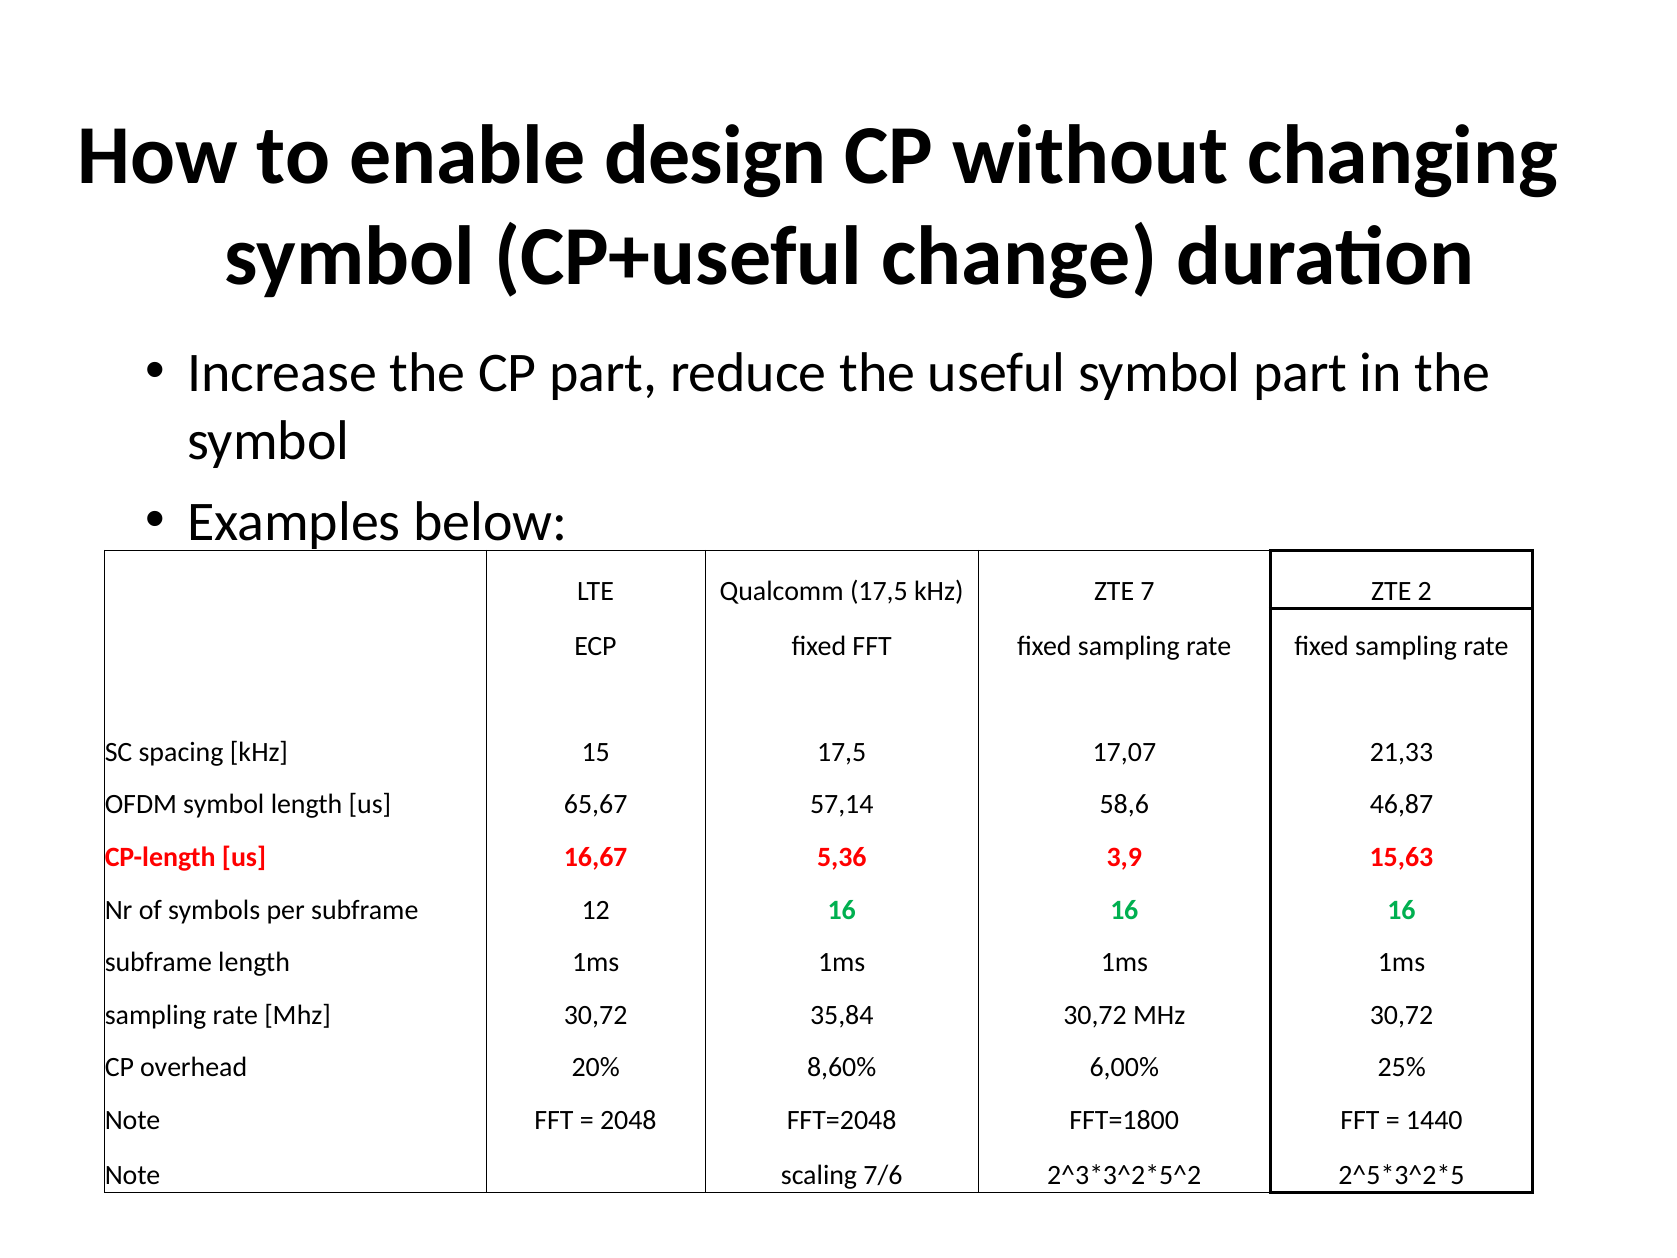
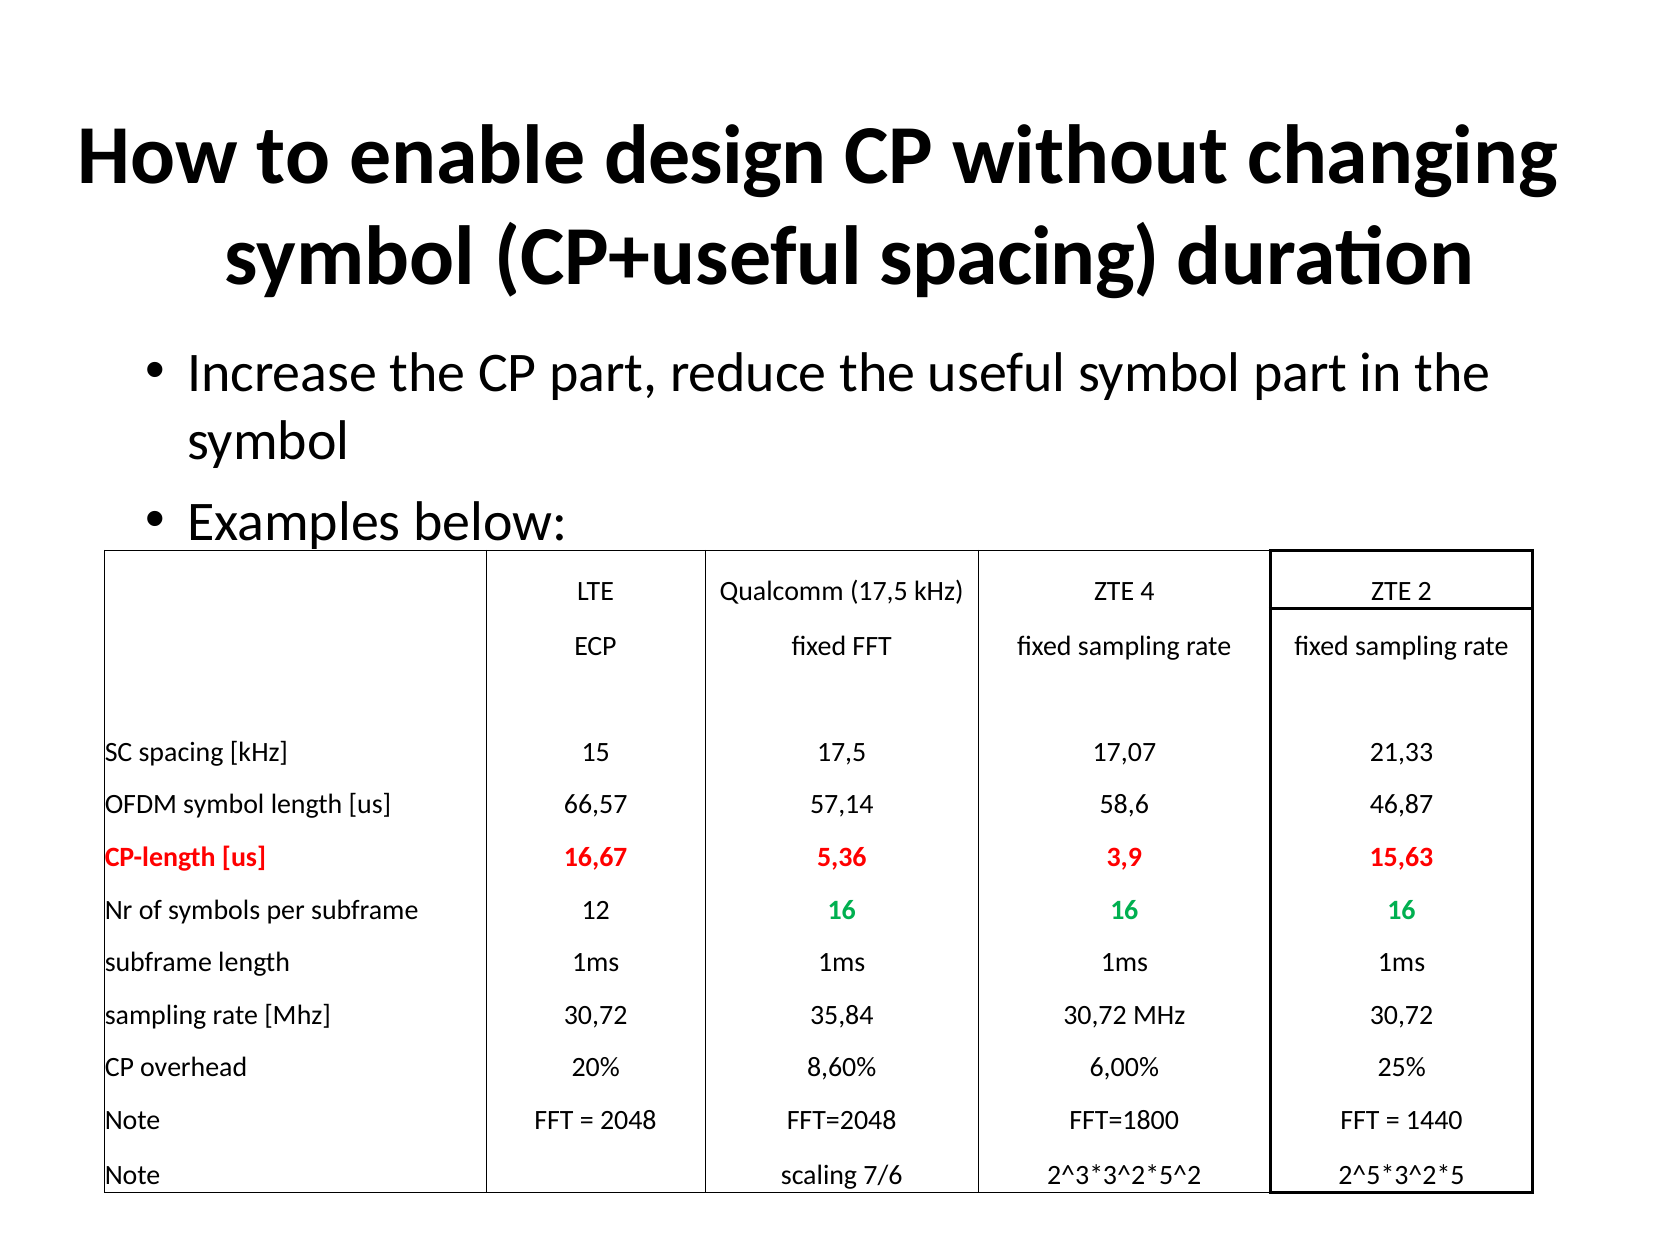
CP+useful change: change -> spacing
7: 7 -> 4
65,67: 65,67 -> 66,57
